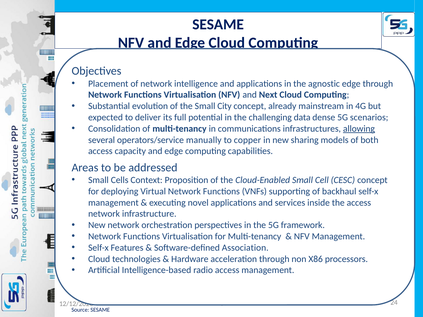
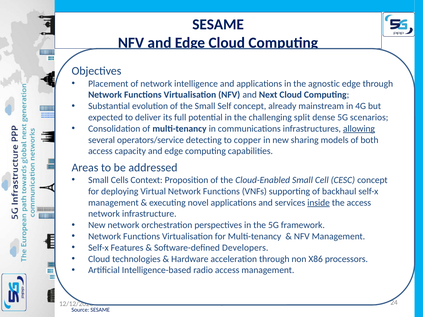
City: City -> Self
data: data -> split
manually: manually -> detecting
inside underline: none -> present
Association: Association -> Developers
